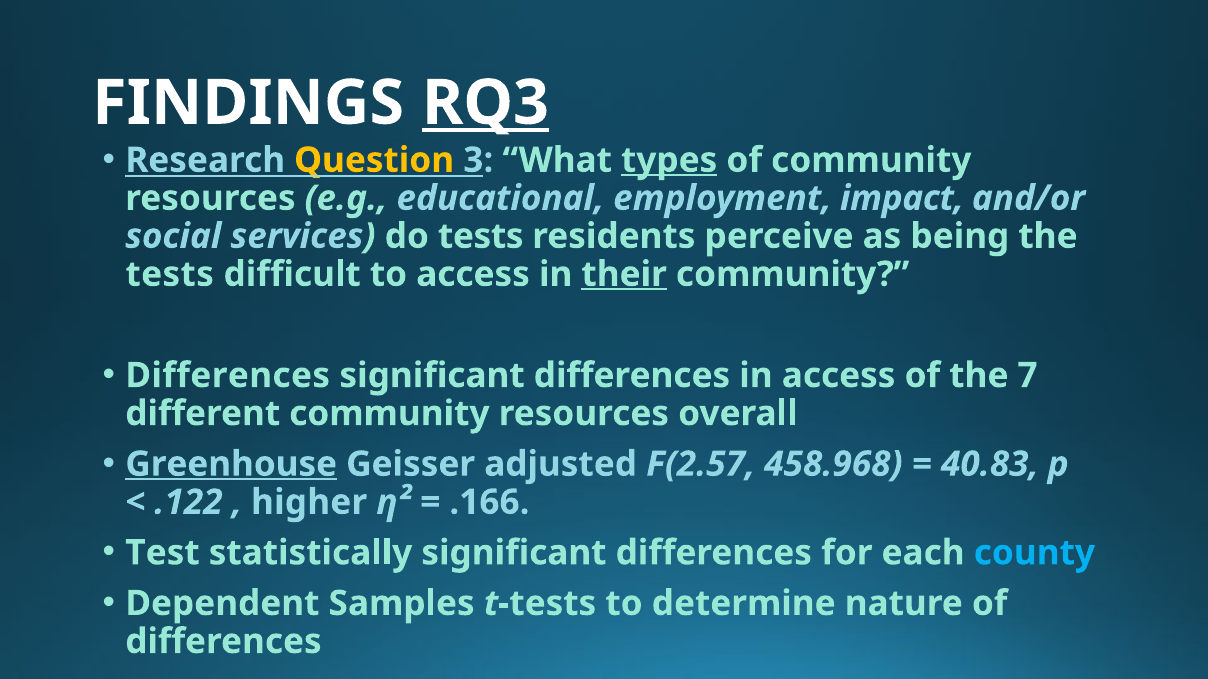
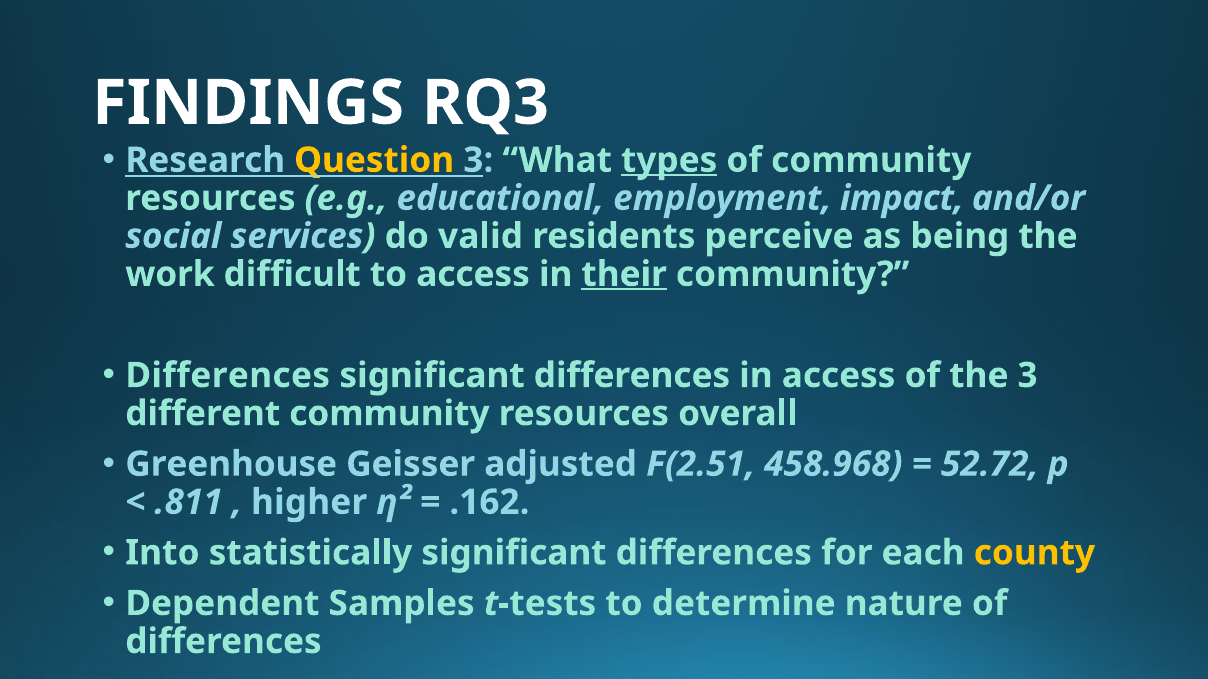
RQ3 underline: present -> none
do tests: tests -> valid
tests at (170, 274): tests -> work
the 7: 7 -> 3
Greenhouse underline: present -> none
F(2.57: F(2.57 -> F(2.51
40.83: 40.83 -> 52.72
.122: .122 -> .811
.166: .166 -> .162
Test: Test -> Into
county colour: light blue -> yellow
